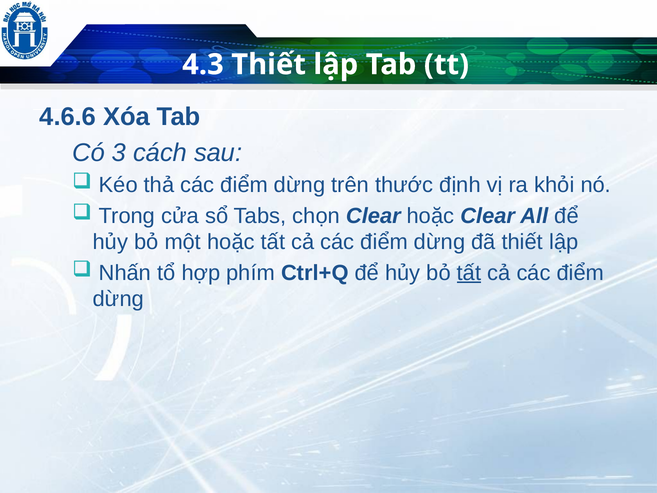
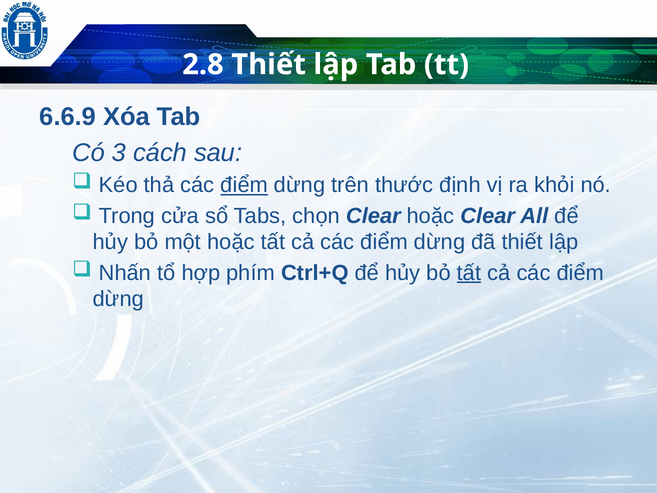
4.3: 4.3 -> 2.8
4.6.6: 4.6.6 -> 6.6.9
điểm at (244, 185) underline: none -> present
